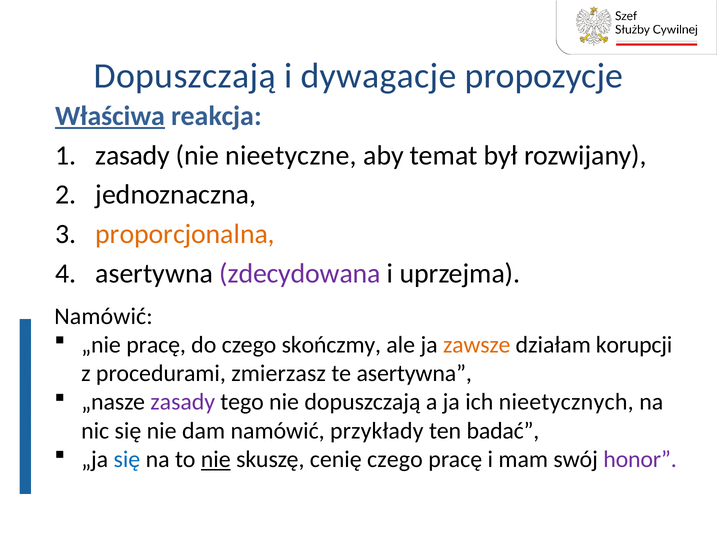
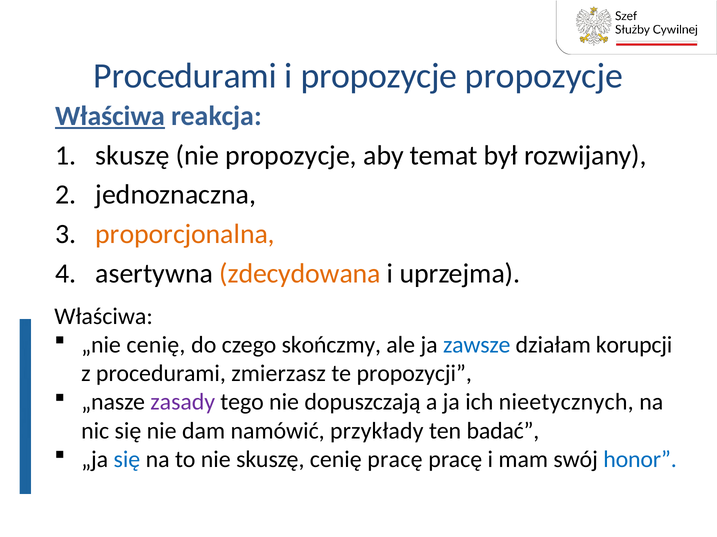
Dopuszczają at (185, 76): Dopuszczają -> Procedurami
i dywagacje: dywagacje -> propozycje
zasady at (133, 156): zasady -> skuszę
nie nieetyczne: nieetyczne -> propozycje
zdecydowana colour: purple -> orange
Namówić at (103, 317): Namówić -> Właściwa
„nie pracę: pracę -> cenię
zawsze colour: orange -> blue
te asertywna: asertywna -> propozycji
nie at (216, 460) underline: present -> none
cenię czego: czego -> pracę
honor colour: purple -> blue
